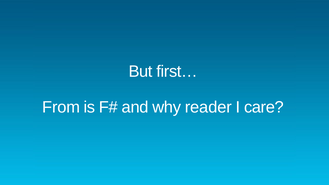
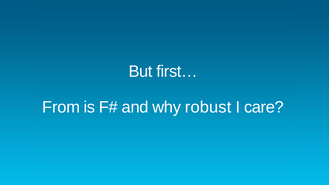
reader: reader -> robust
